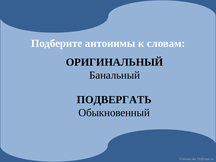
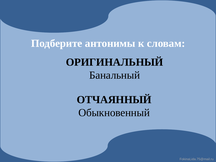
ПОДВЕРГАТЬ: ПОДВЕРГАТЬ -> ОТЧАЯННЫЙ
